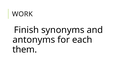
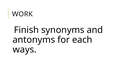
them: them -> ways
